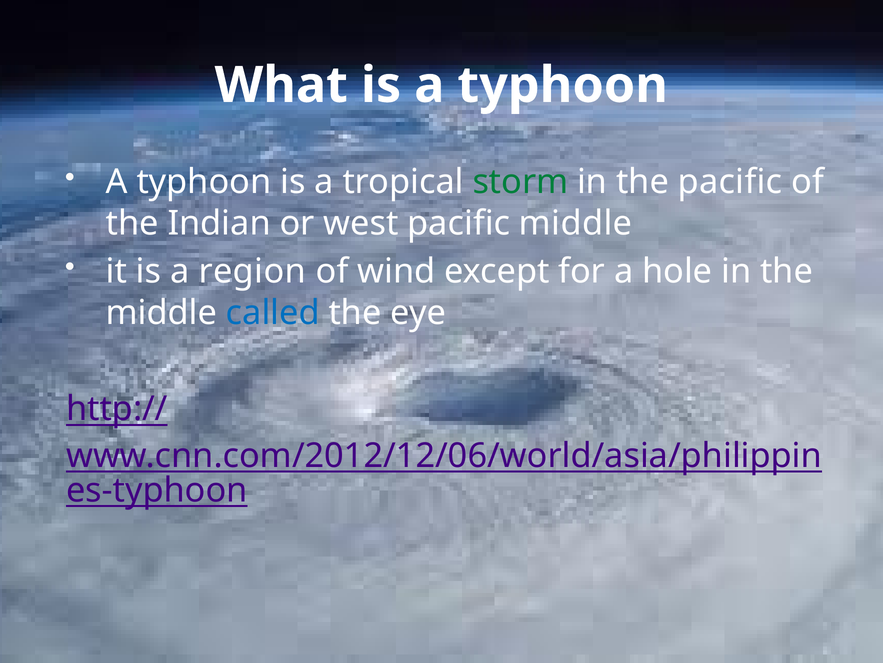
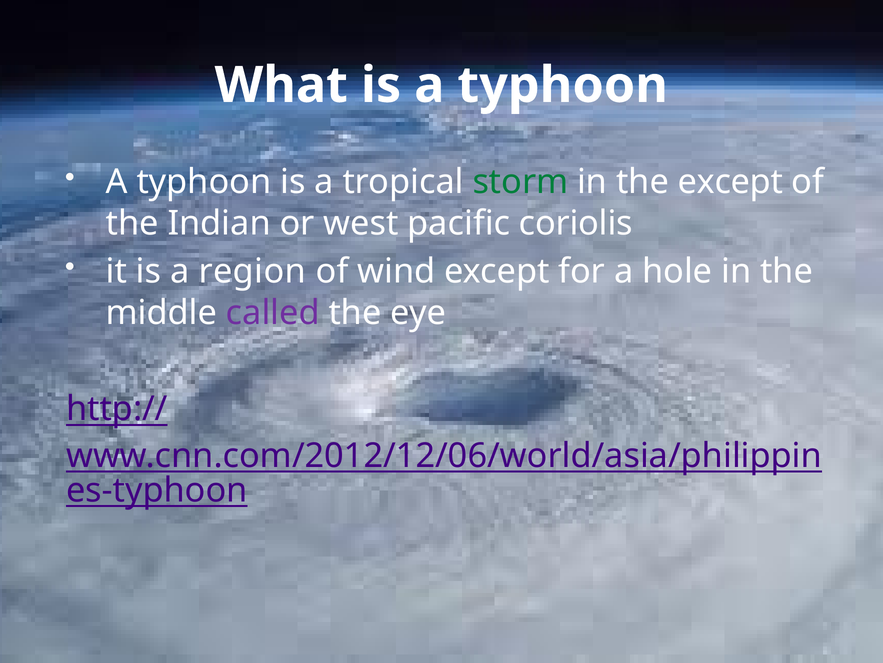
the pacific: pacific -> except
pacific middle: middle -> coriolis
called colour: blue -> purple
